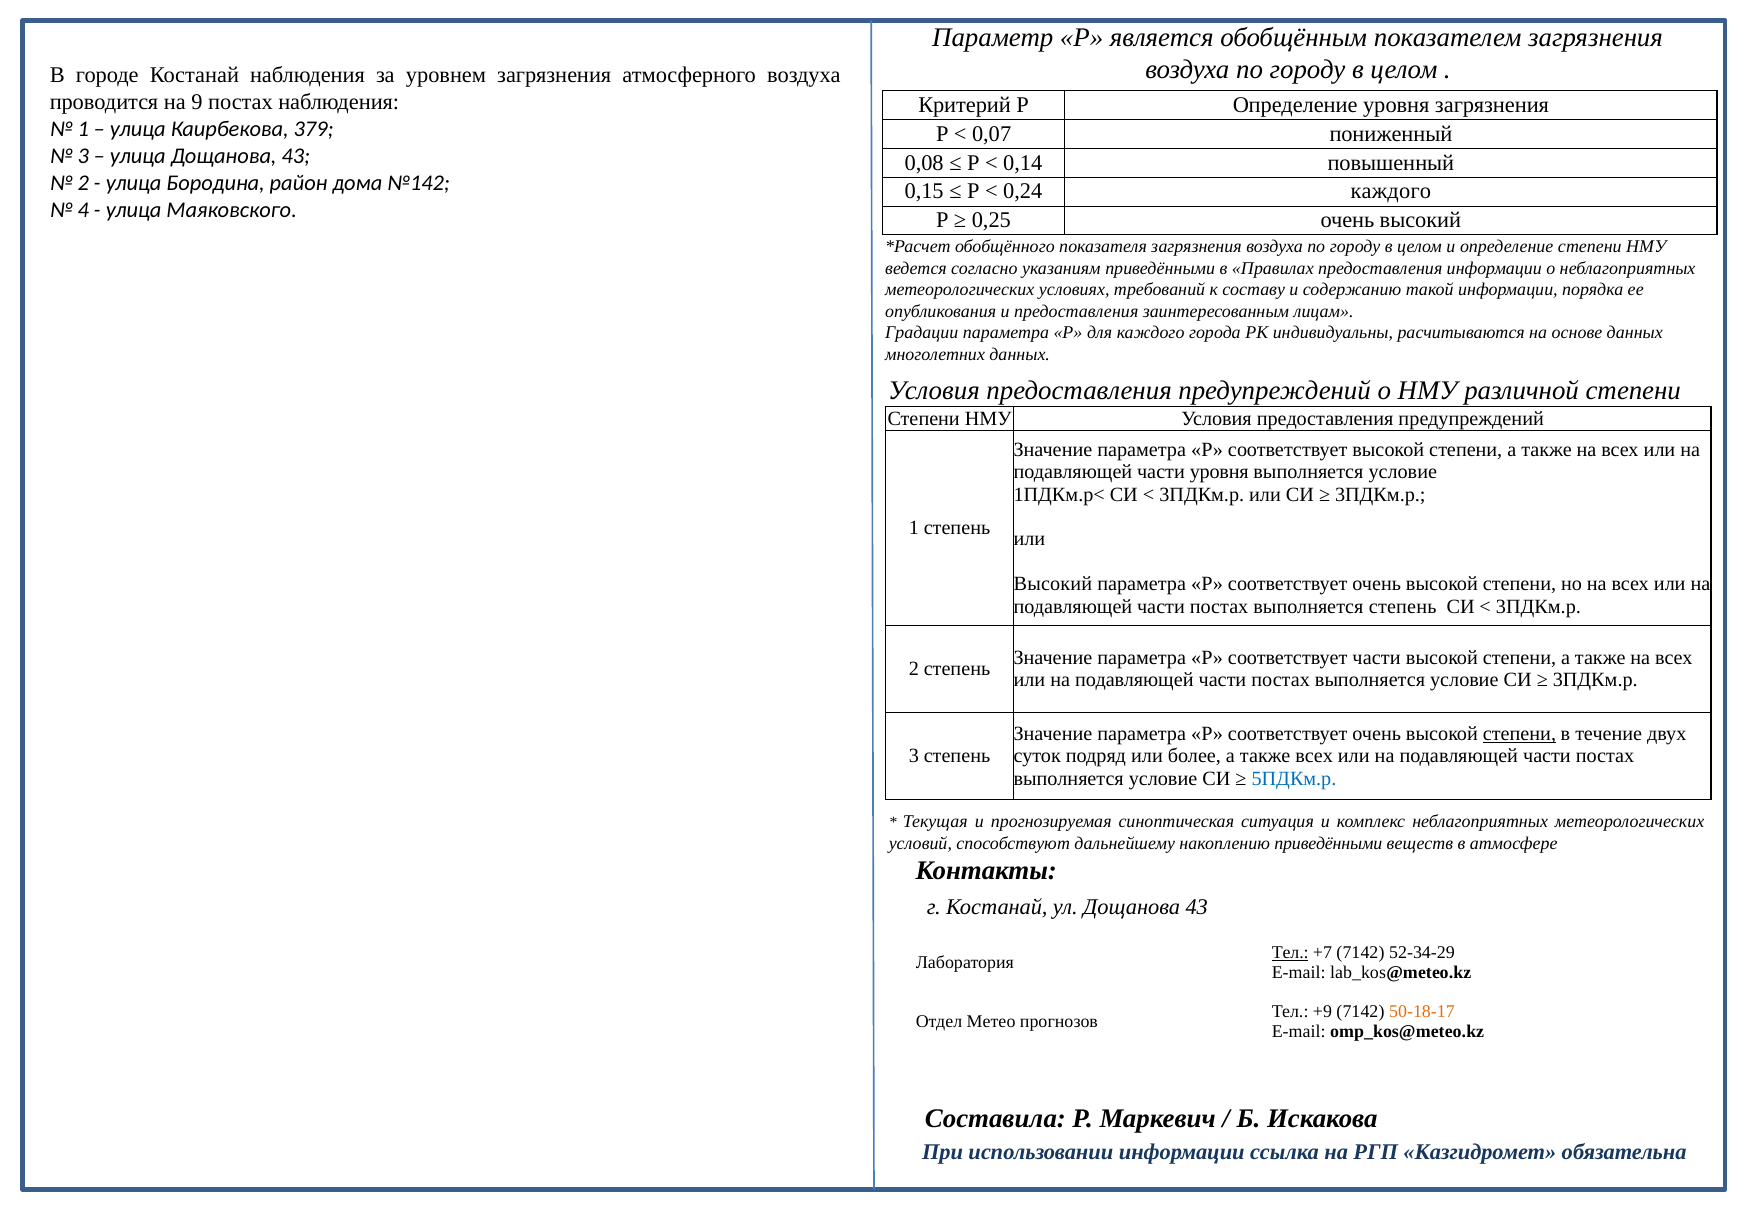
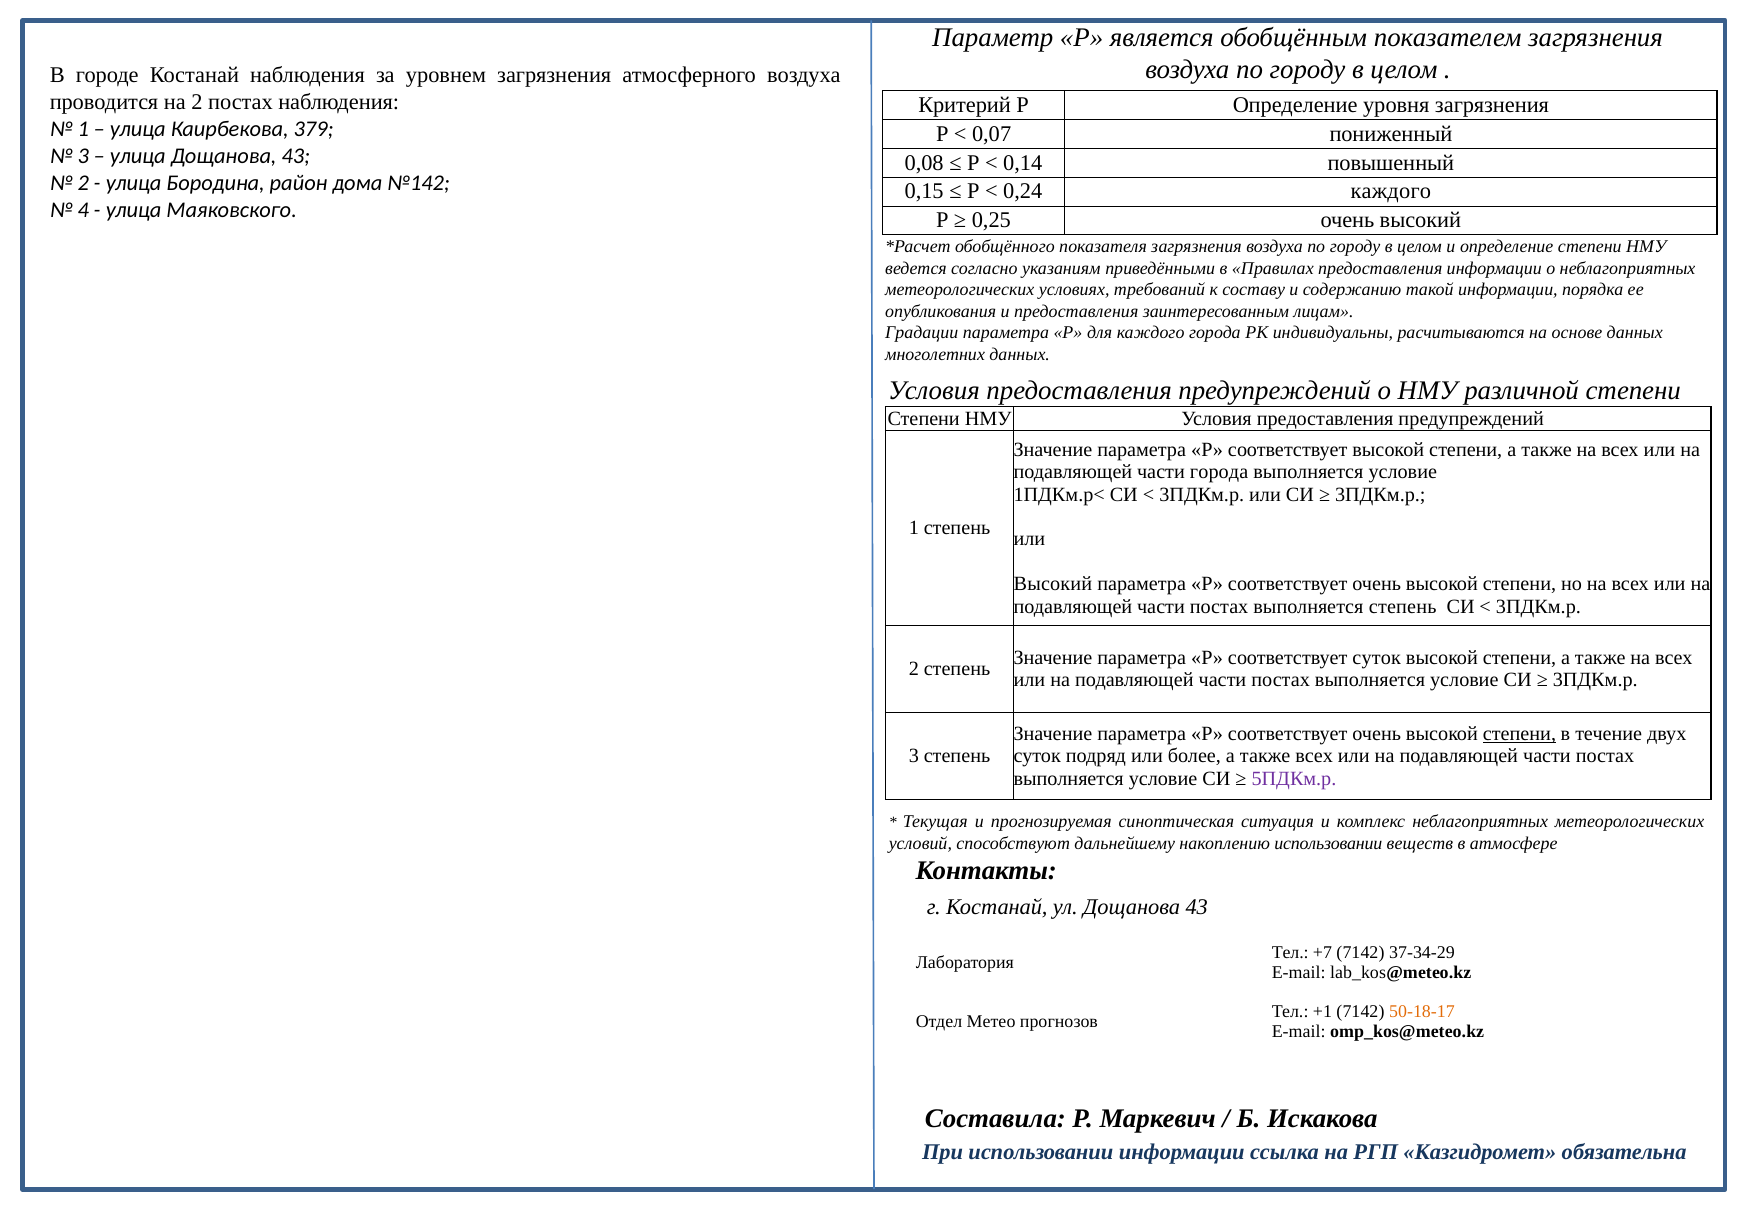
на 9: 9 -> 2
части уровня: уровня -> города
соответствует части: части -> суток
5ПДКм.р colour: blue -> purple
накоплению приведёнными: приведёнными -> использовании
Тел at (1290, 953) underline: present -> none
52-34-29: 52-34-29 -> 37-34-29
+9: +9 -> +1
